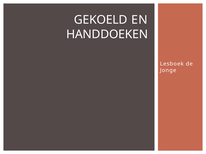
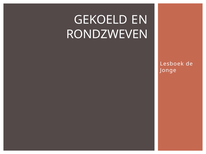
HANDDOEKEN: HANDDOEKEN -> RONDZWEVEN
